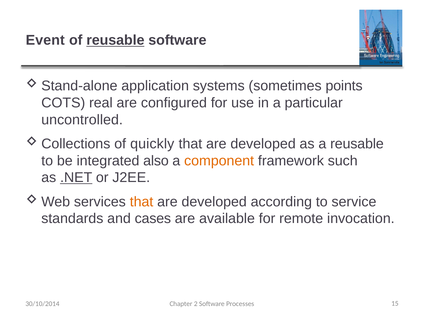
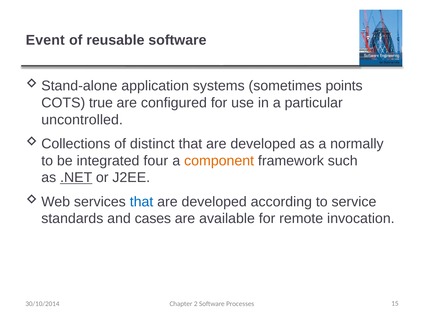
reusable at (115, 40) underline: present -> none
real: real -> true
quickly: quickly -> distinct
a reusable: reusable -> normally
also: also -> four
that at (142, 202) colour: orange -> blue
